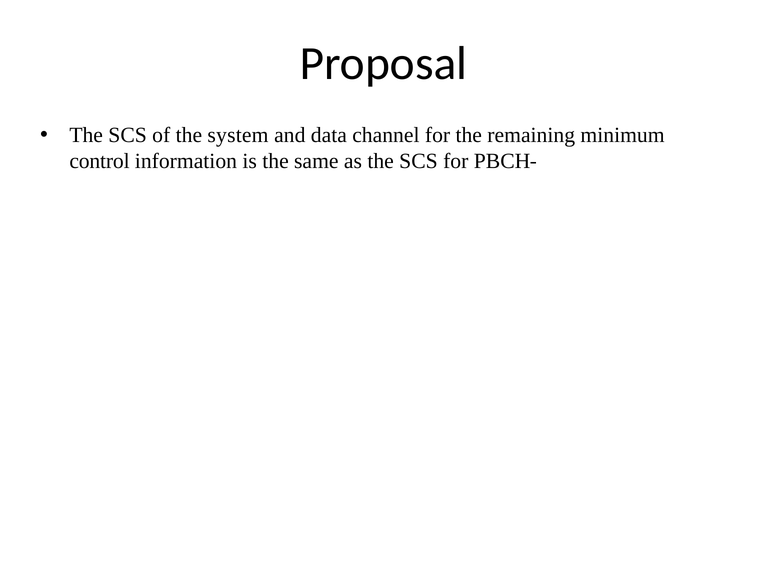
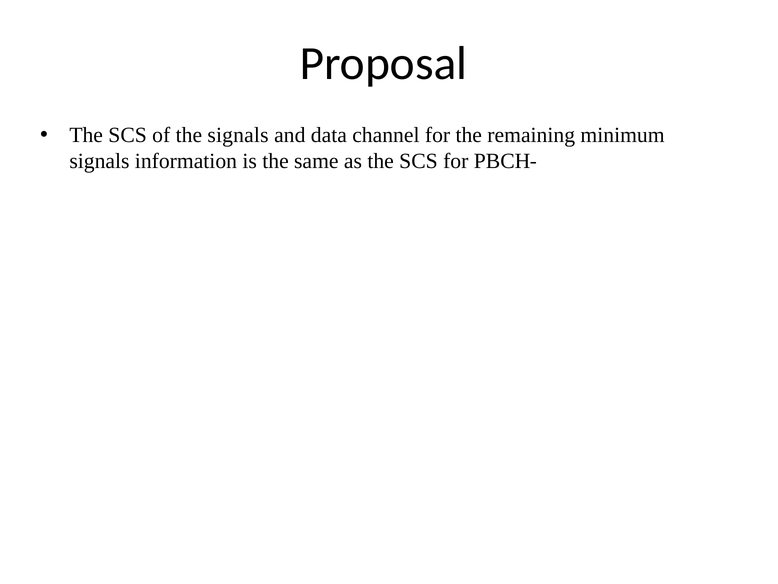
the system: system -> signals
control at (100, 161): control -> signals
